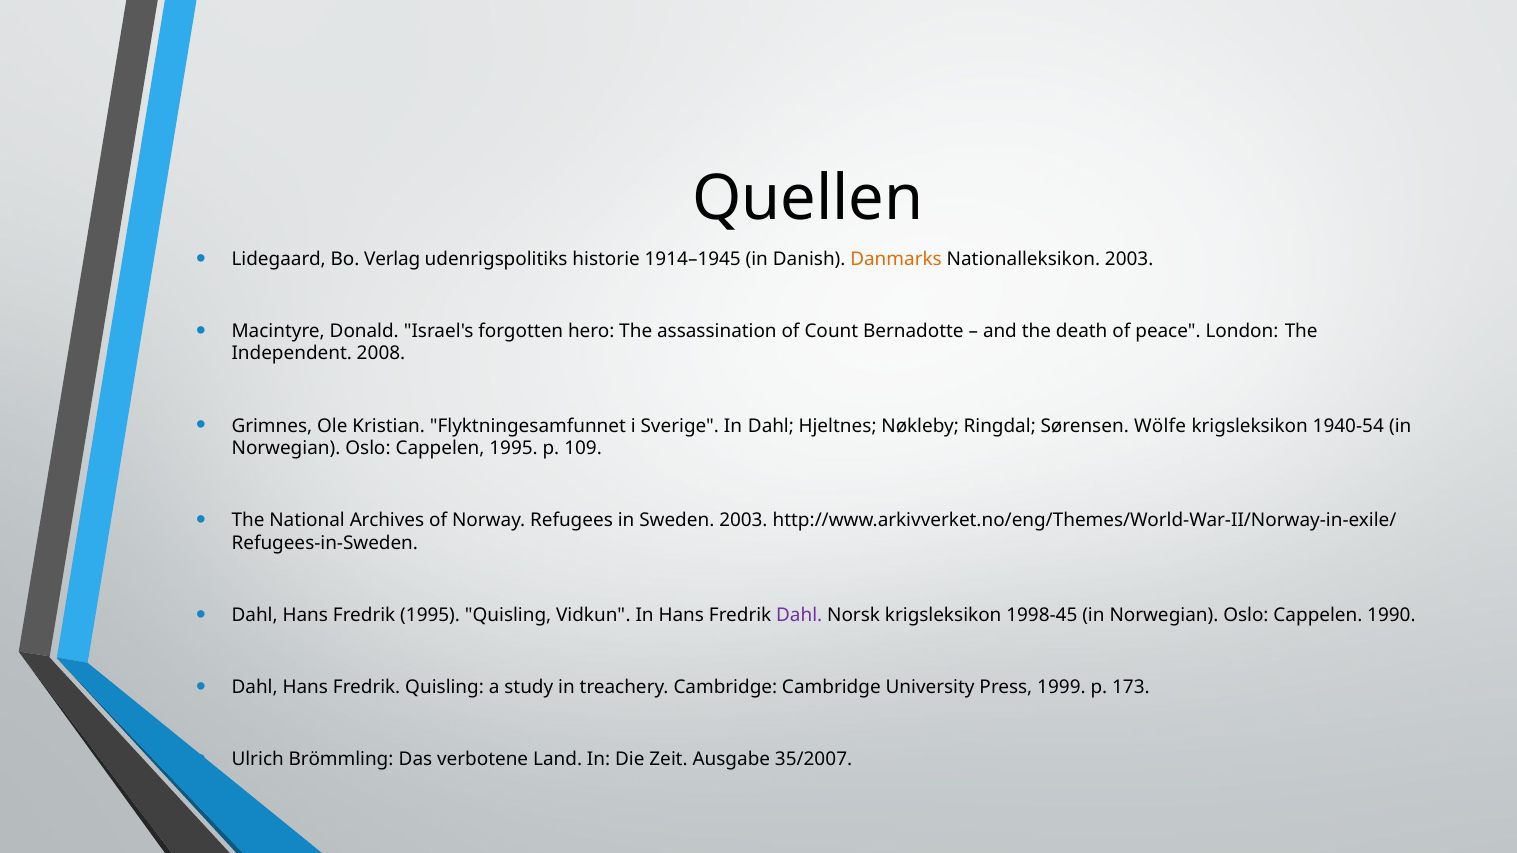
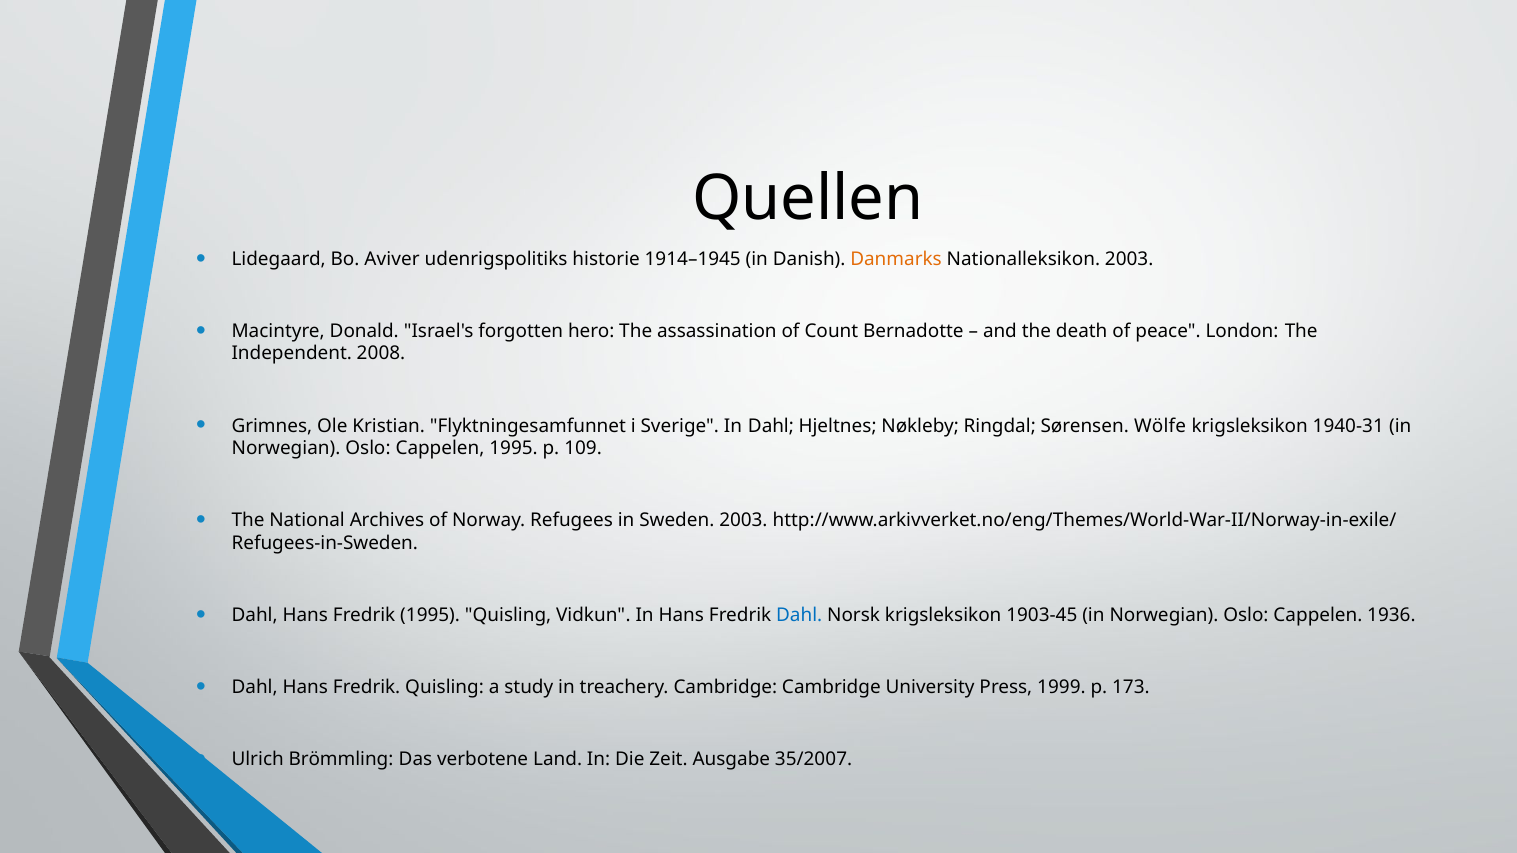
Verlag: Verlag -> Aviver
1940-54: 1940-54 -> 1940-31
Dahl at (799, 616) colour: purple -> blue
1998-45: 1998-45 -> 1903-45
1990: 1990 -> 1936
